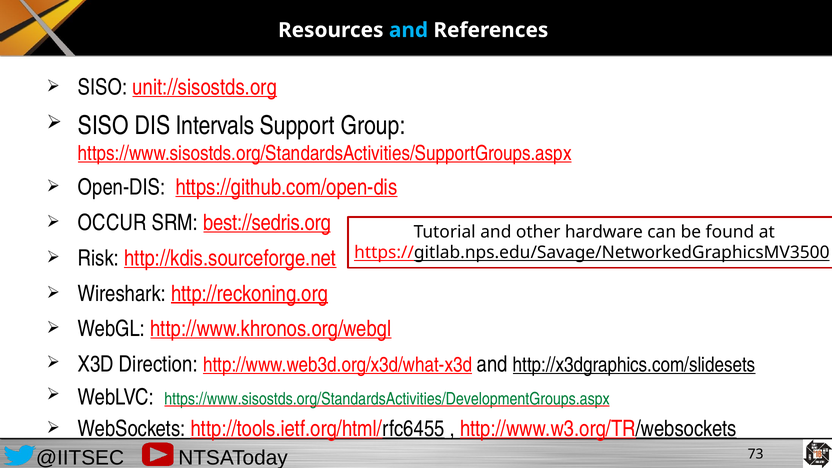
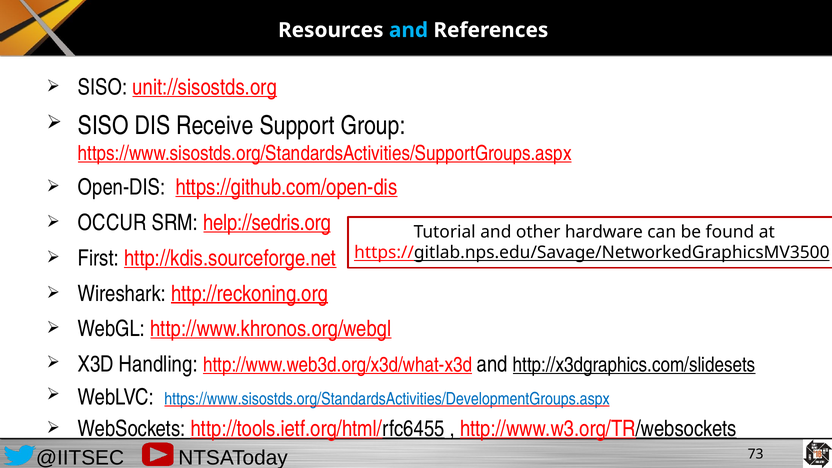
Intervals: Intervals -> Receive
best://sedris.org: best://sedris.org -> help://sedris.org
Risk: Risk -> First
Direction: Direction -> Handling
https://www.sisostds.org/StandardsActivities/DevelopmentGroups.aspx colour: green -> blue
